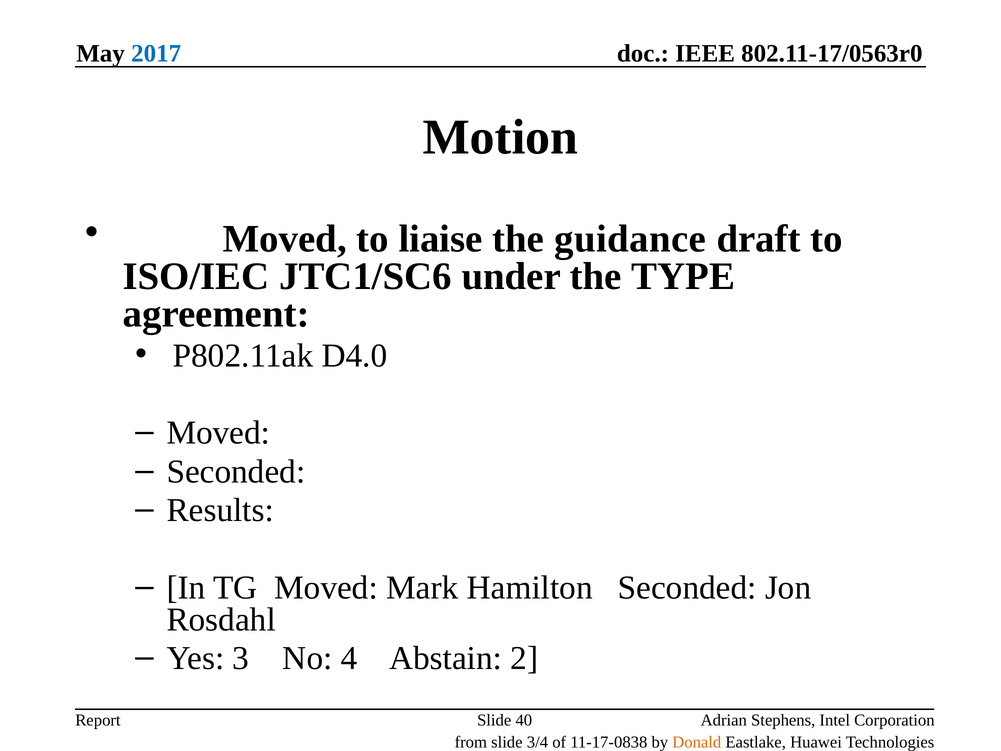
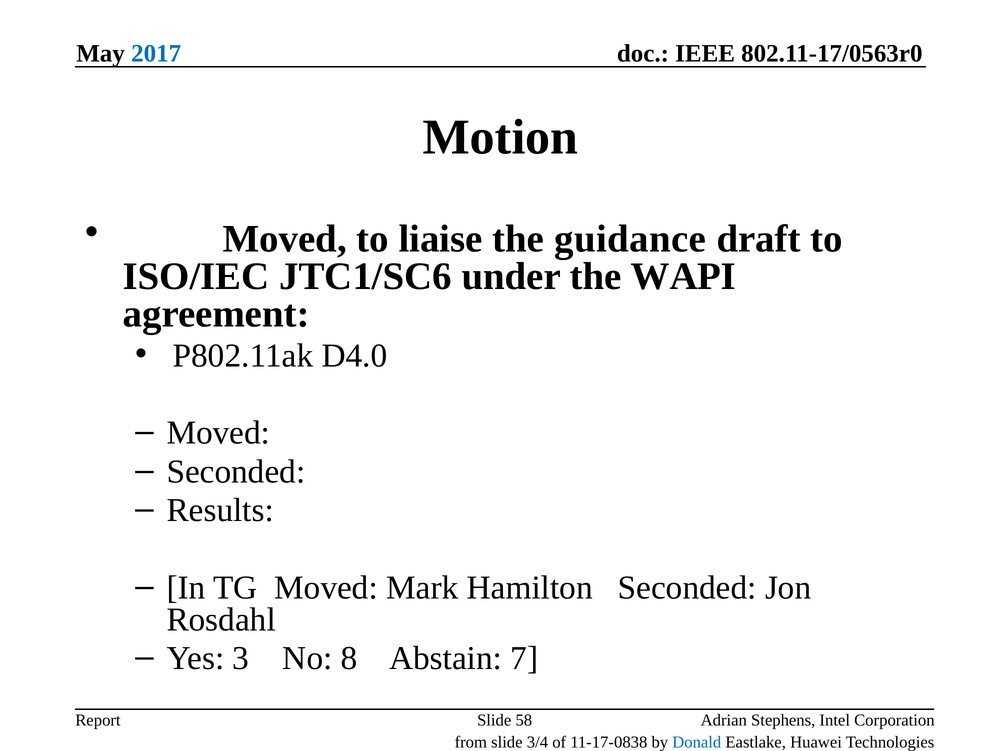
TYPE: TYPE -> WAPI
4: 4 -> 8
2: 2 -> 7
40: 40 -> 58
Donald colour: orange -> blue
